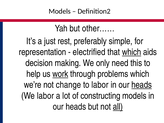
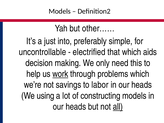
rest: rest -> into
representation: representation -> uncontrollable
which at (132, 52) underline: present -> none
change: change -> savings
heads at (142, 85) underline: present -> none
We labor: labor -> using
